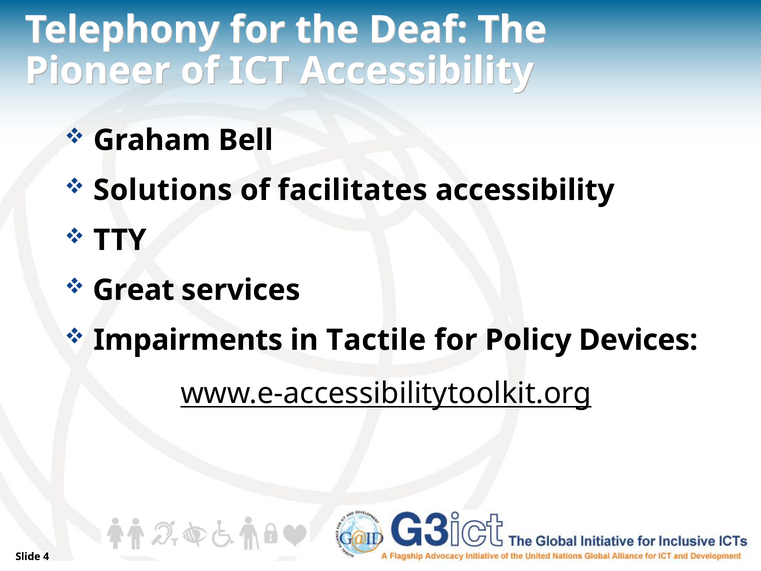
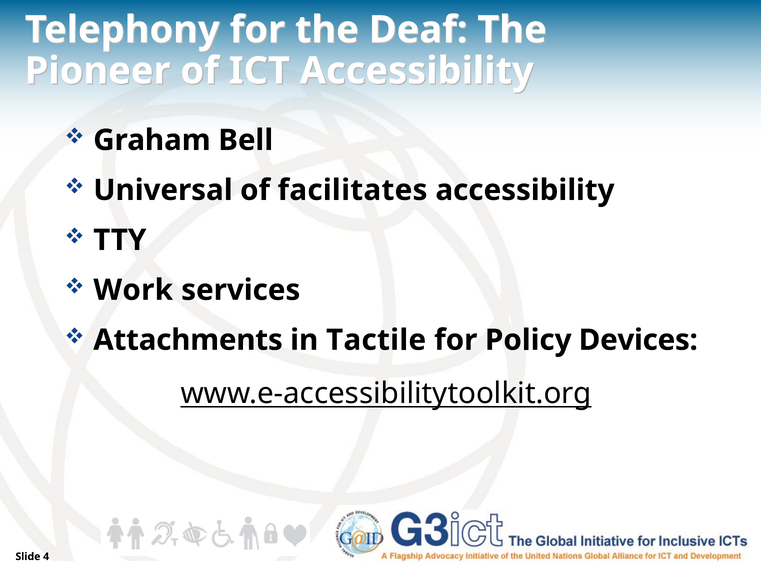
Solutions: Solutions -> Universal
Great: Great -> Work
Impairments: Impairments -> Attachments
